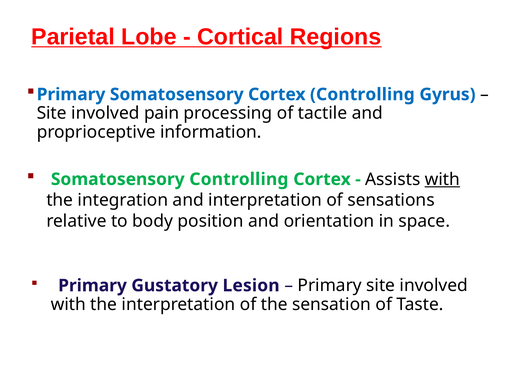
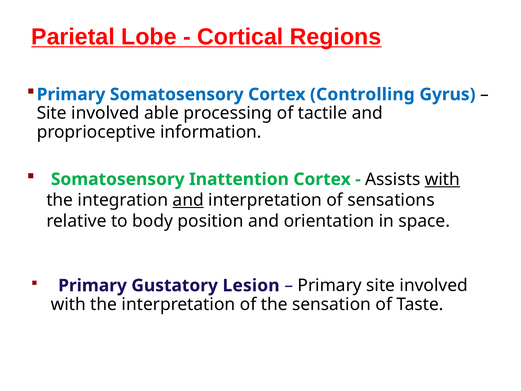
pain: pain -> able
Somatosensory Controlling: Controlling -> Inattention
and at (188, 200) underline: none -> present
